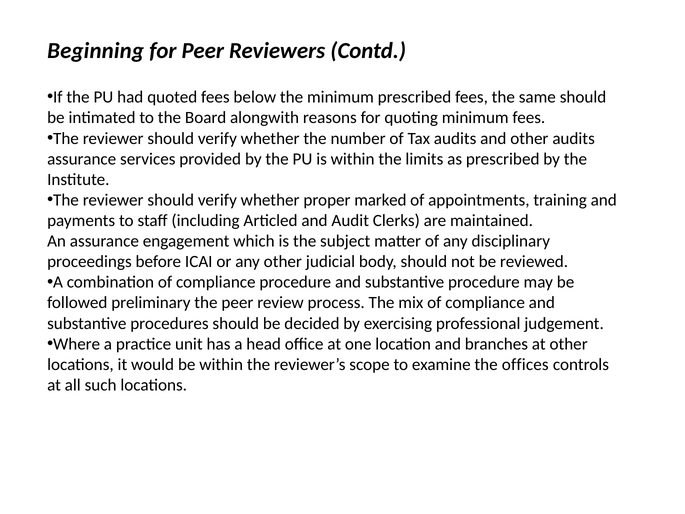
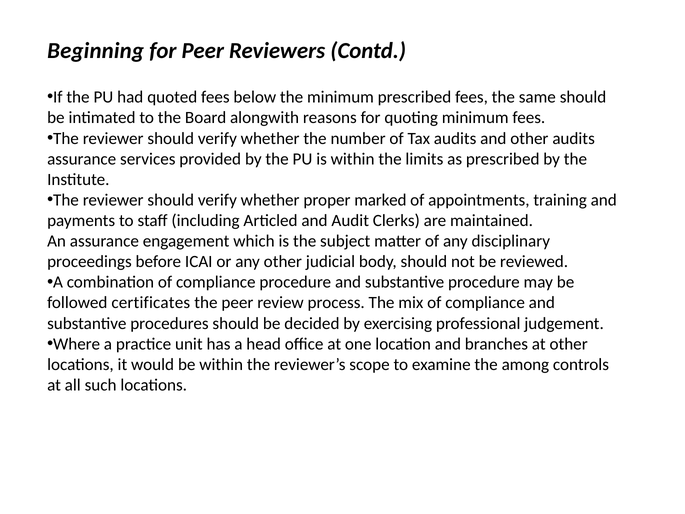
preliminary: preliminary -> certificates
offices: offices -> among
